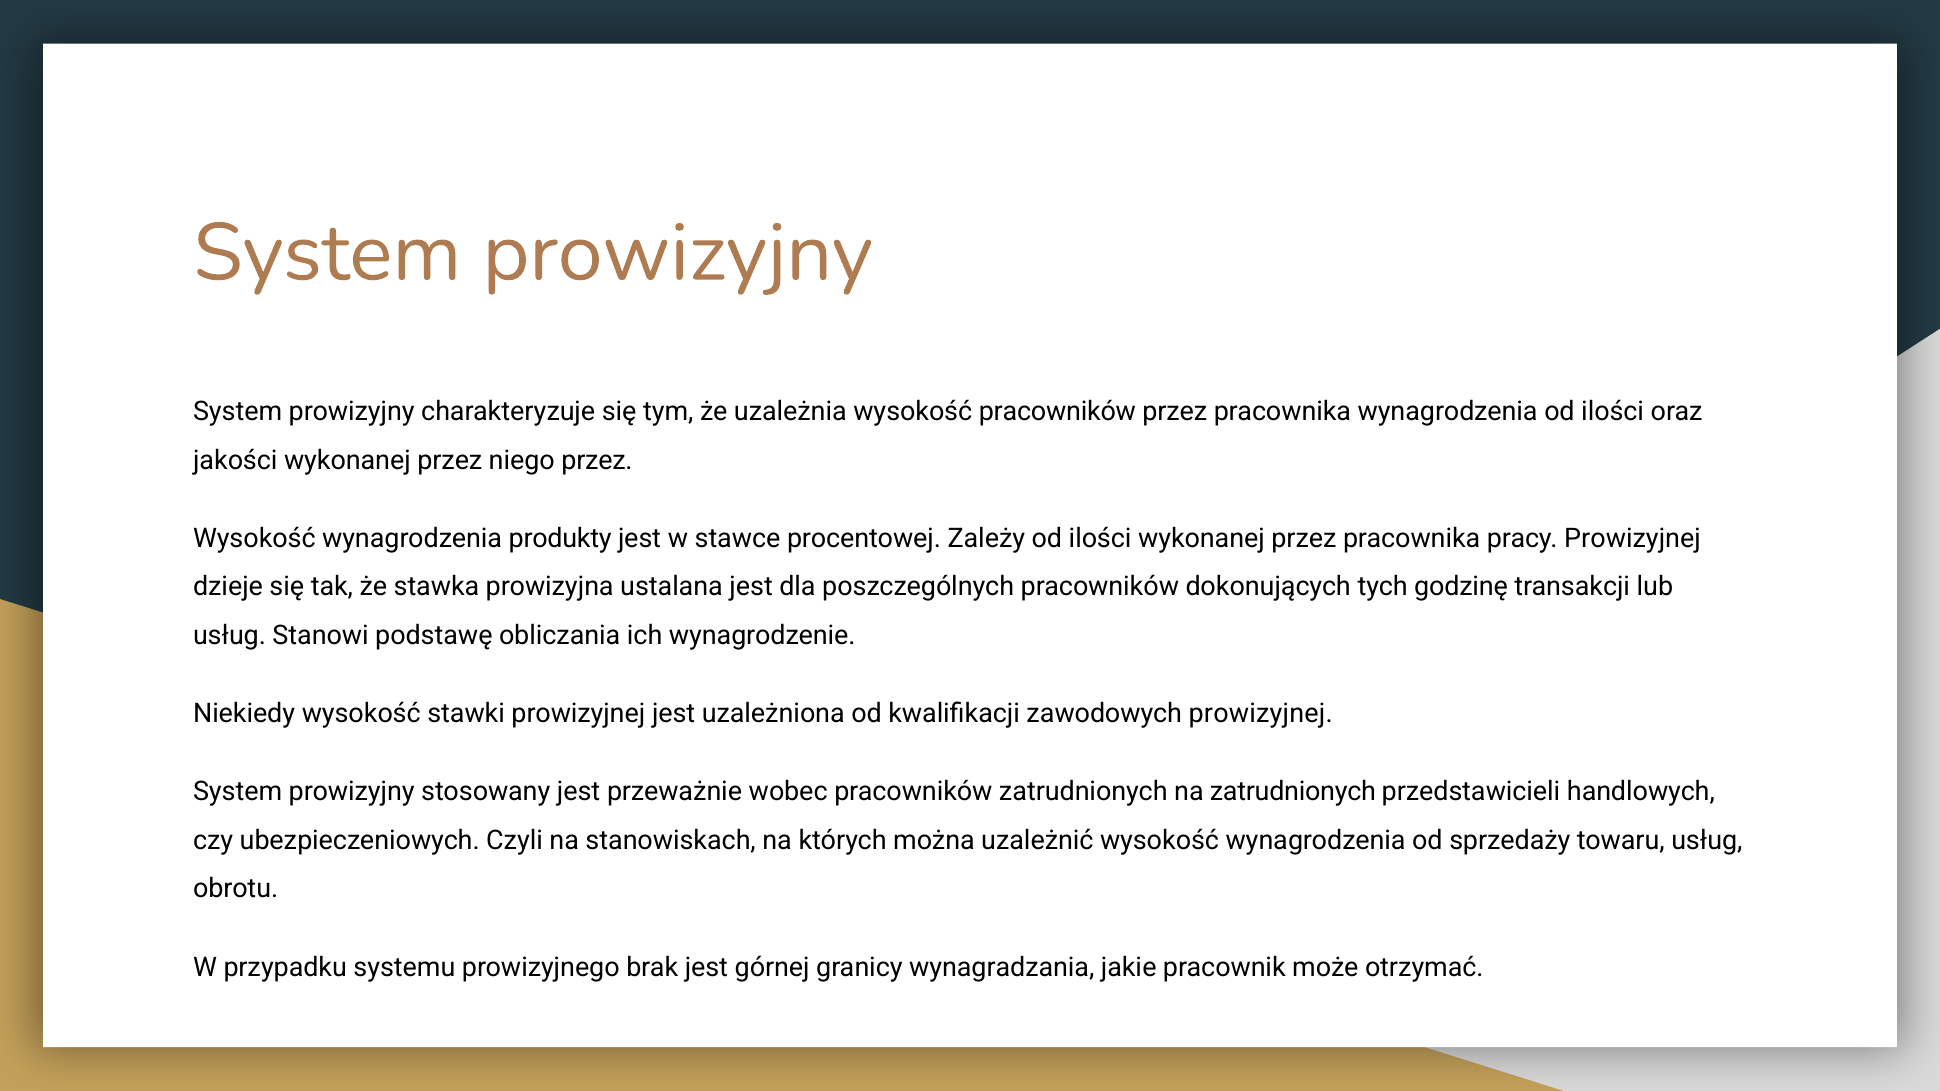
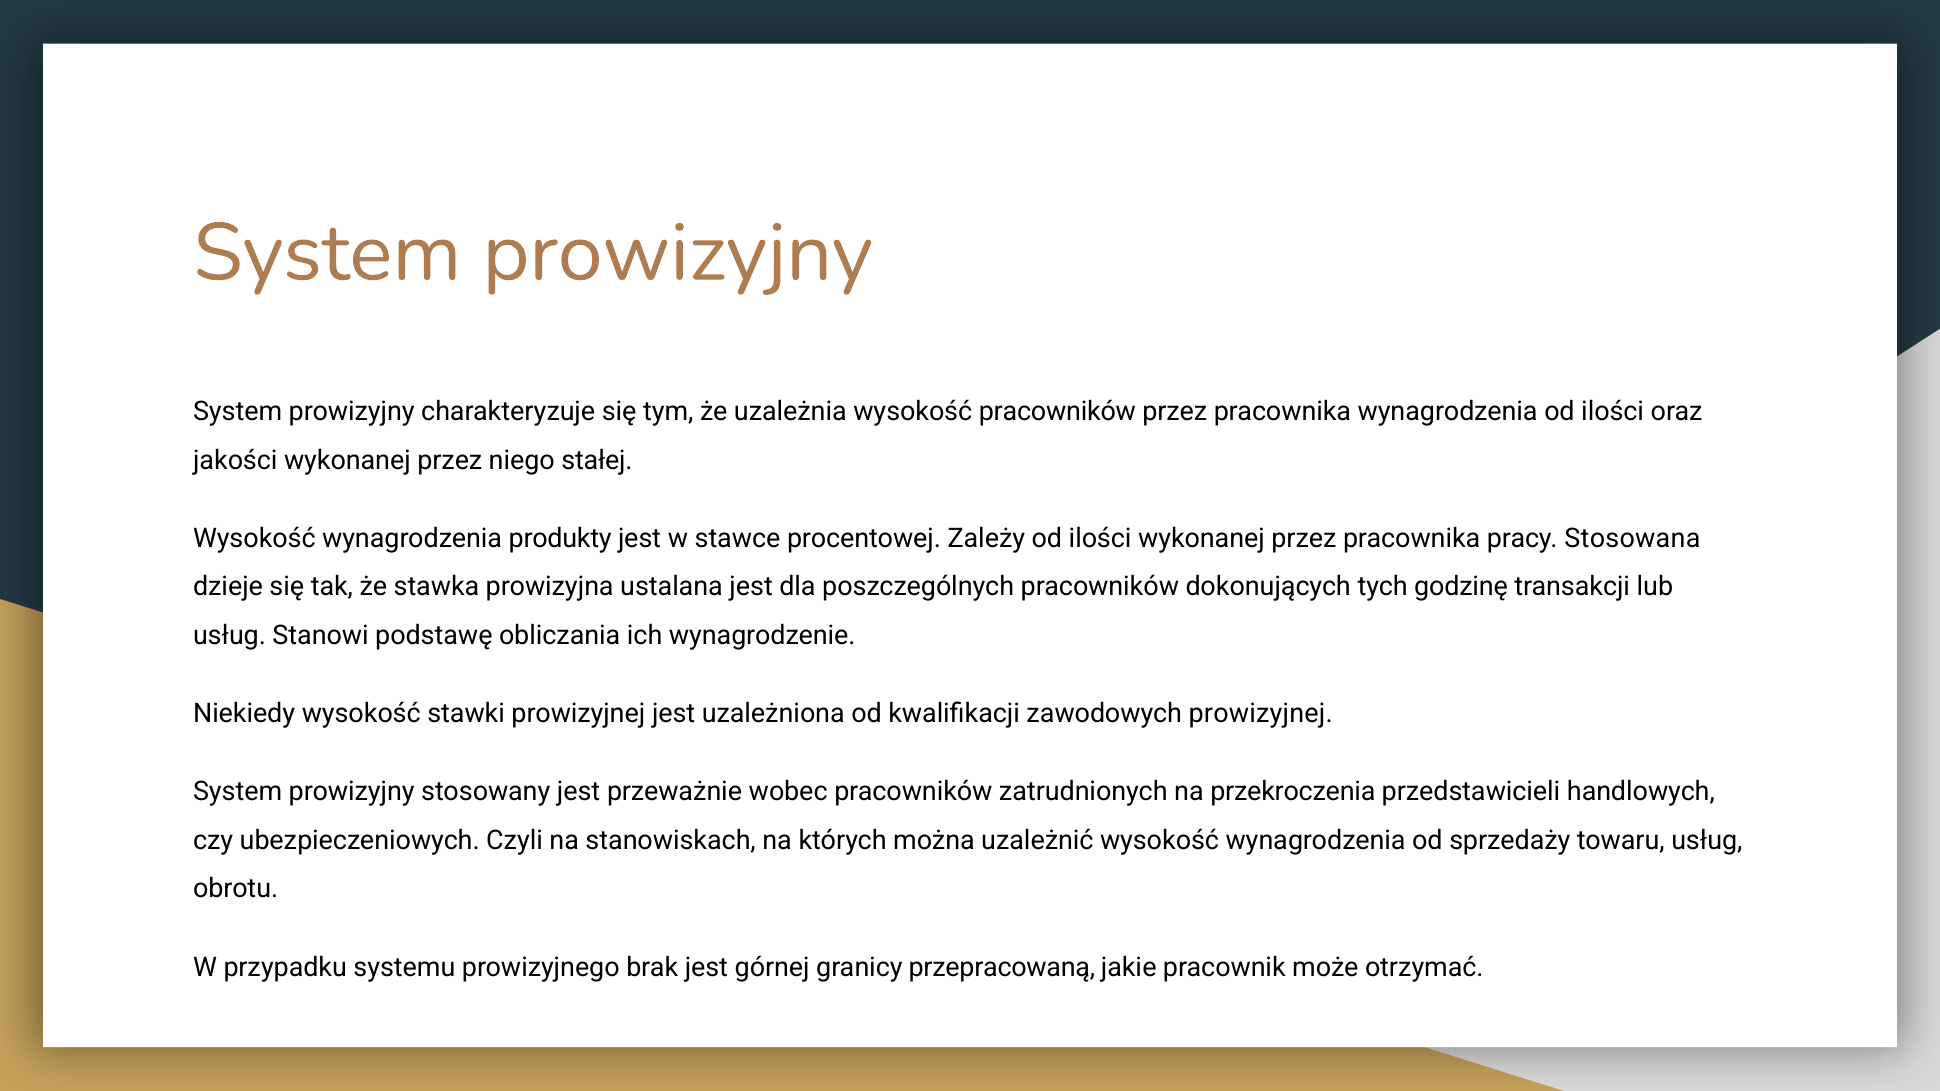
niego przez: przez -> stałej
pracy Prowizyjnej: Prowizyjnej -> Stosowana
na zatrudnionych: zatrudnionych -> przekroczenia
wynagradzania: wynagradzania -> przepracowaną
